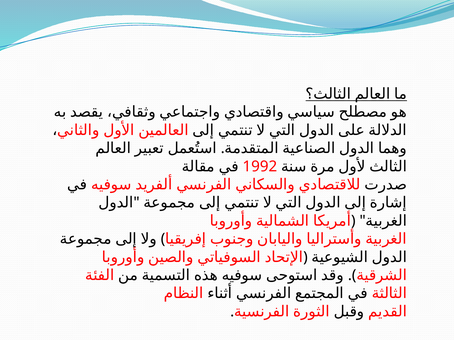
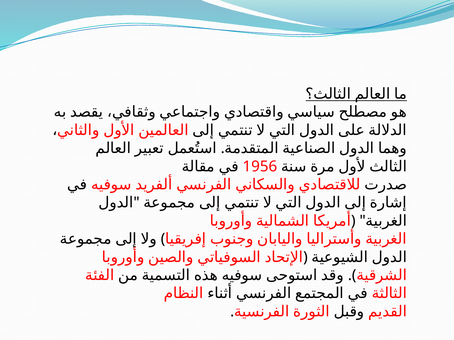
1992: 1992 -> 1956
